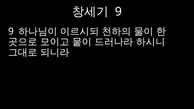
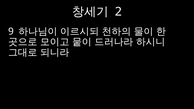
9 at (118, 12): 9 -> 2
